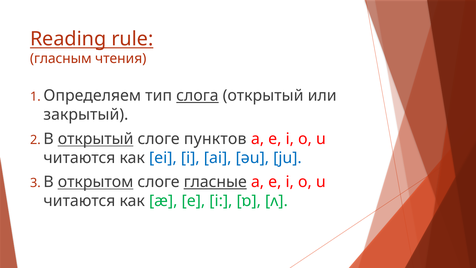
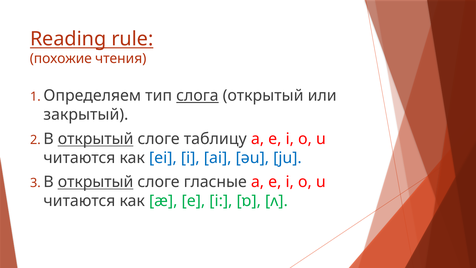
гласным: гласным -> похожие
пунктов: пунктов -> таблицу
открытом at (96, 182): открытом -> открытый
гласные underline: present -> none
